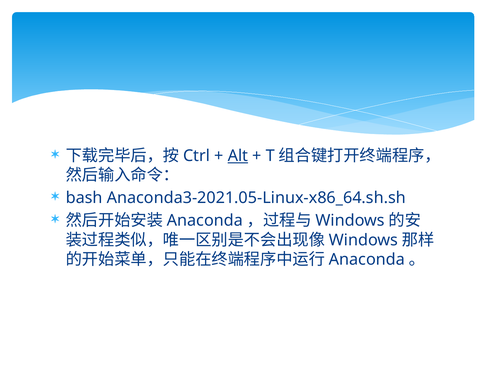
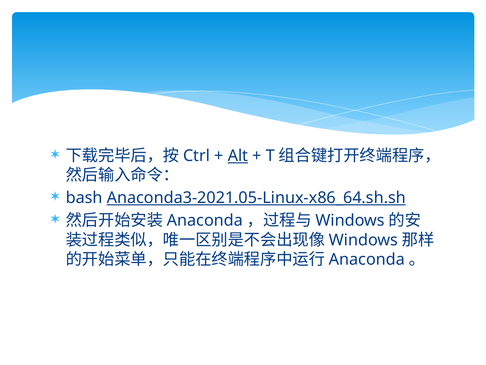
Anaconda3-2021.05-Linux-x86_64.sh.sh underline: none -> present
